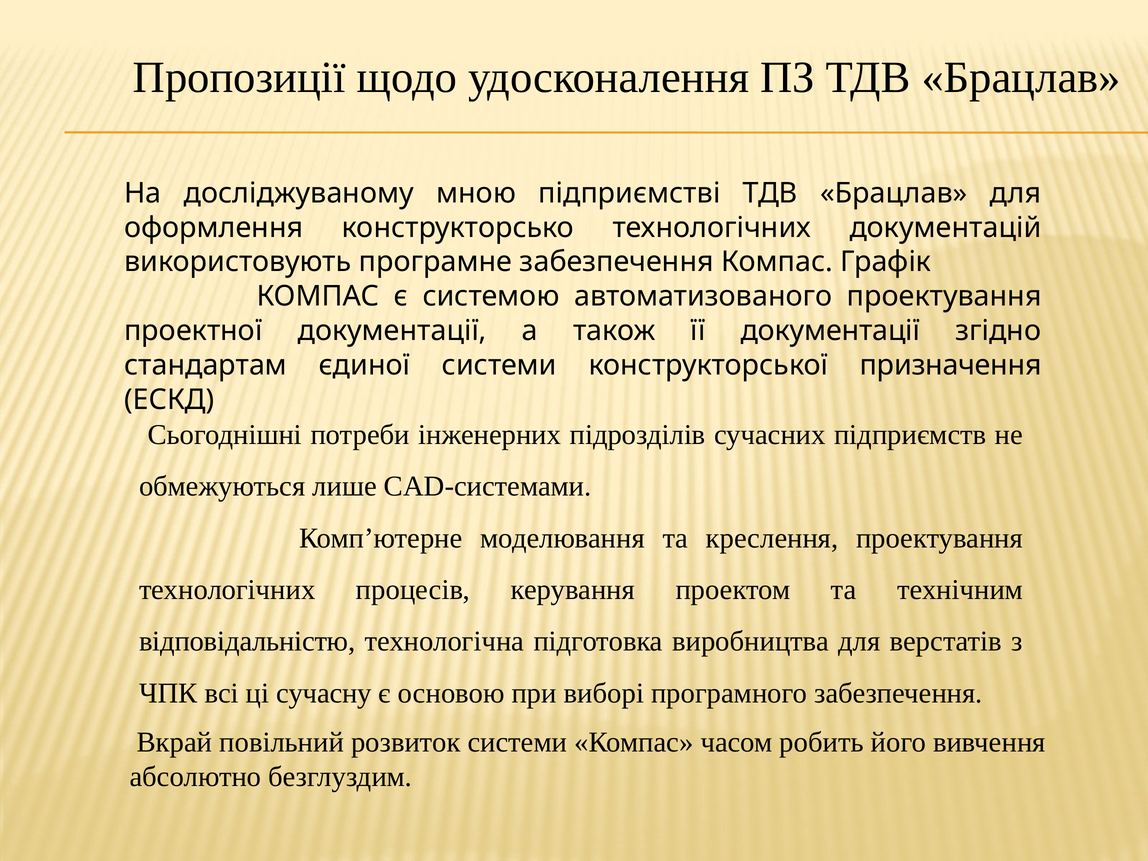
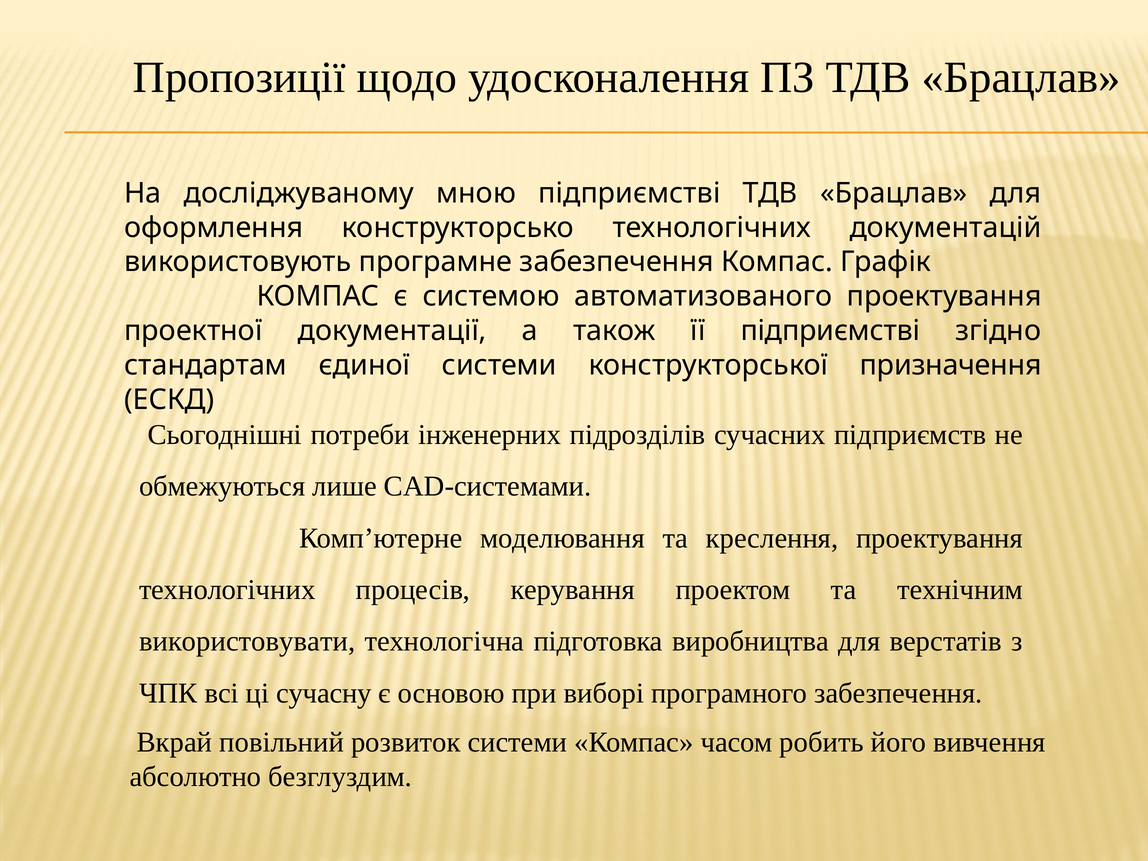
її документації: документації -> підприємстві
відповідальністю: відповідальністю -> використовувати
